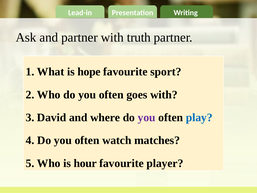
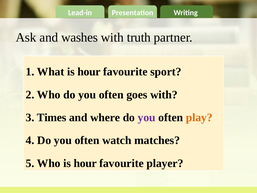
and partner: partner -> washes
What is hope: hope -> hour
David: David -> Times
play colour: blue -> orange
